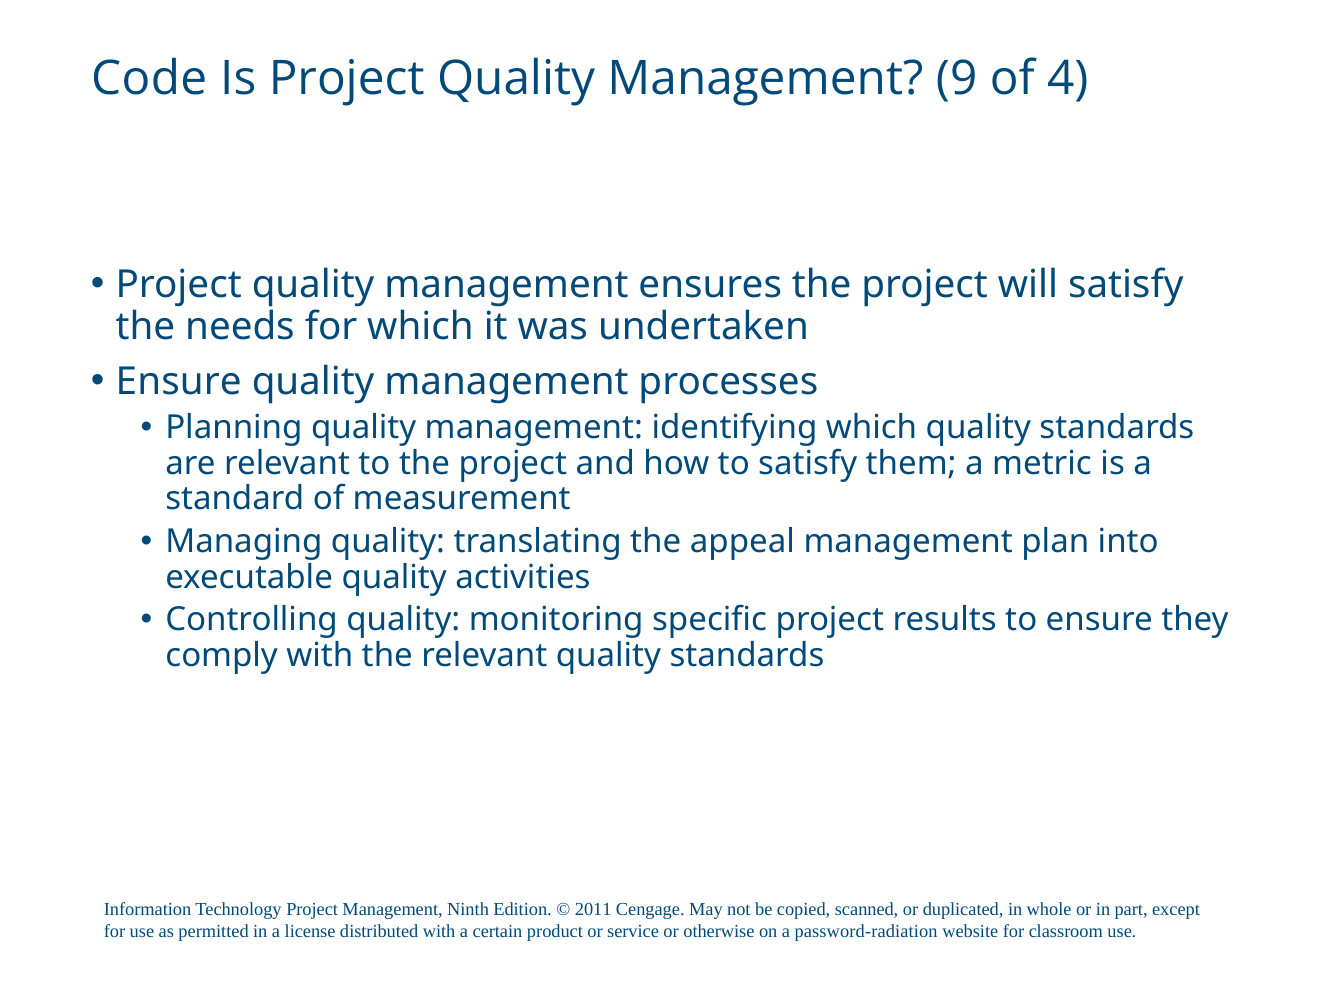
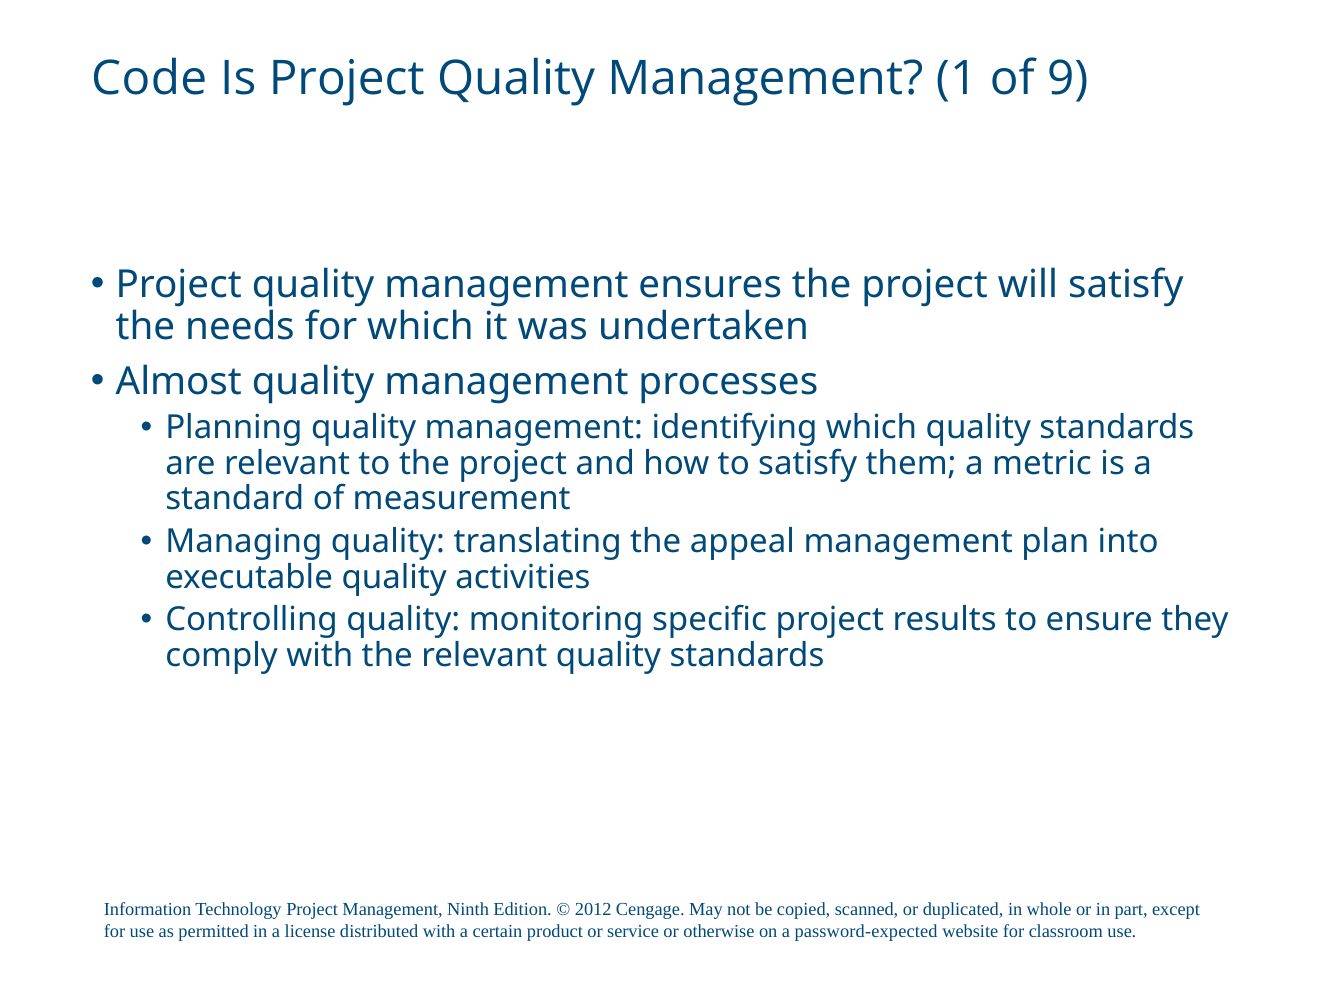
9: 9 -> 1
4: 4 -> 9
Ensure at (179, 382): Ensure -> Almost
2011: 2011 -> 2012
password-radiation: password-radiation -> password-expected
